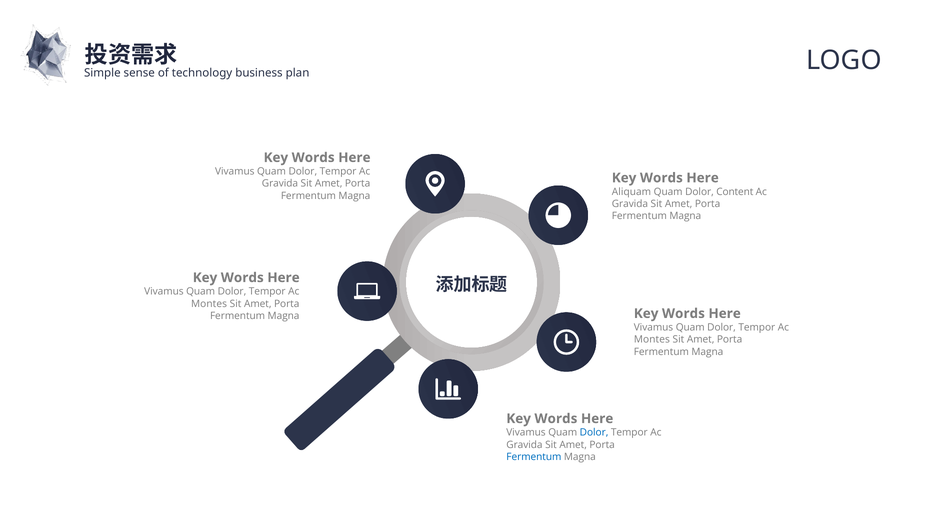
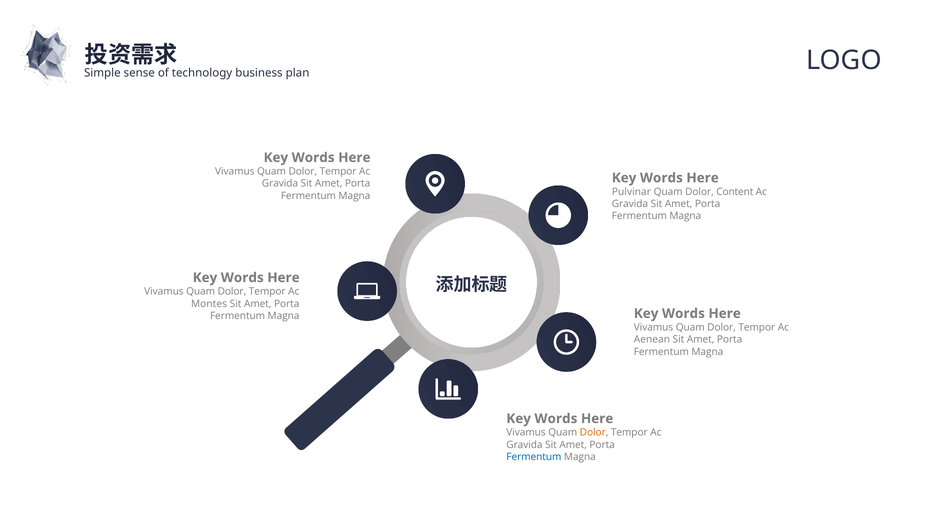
Aliquam: Aliquam -> Pulvinar
Montes at (652, 340): Montes -> Aenean
Dolor at (594, 433) colour: blue -> orange
